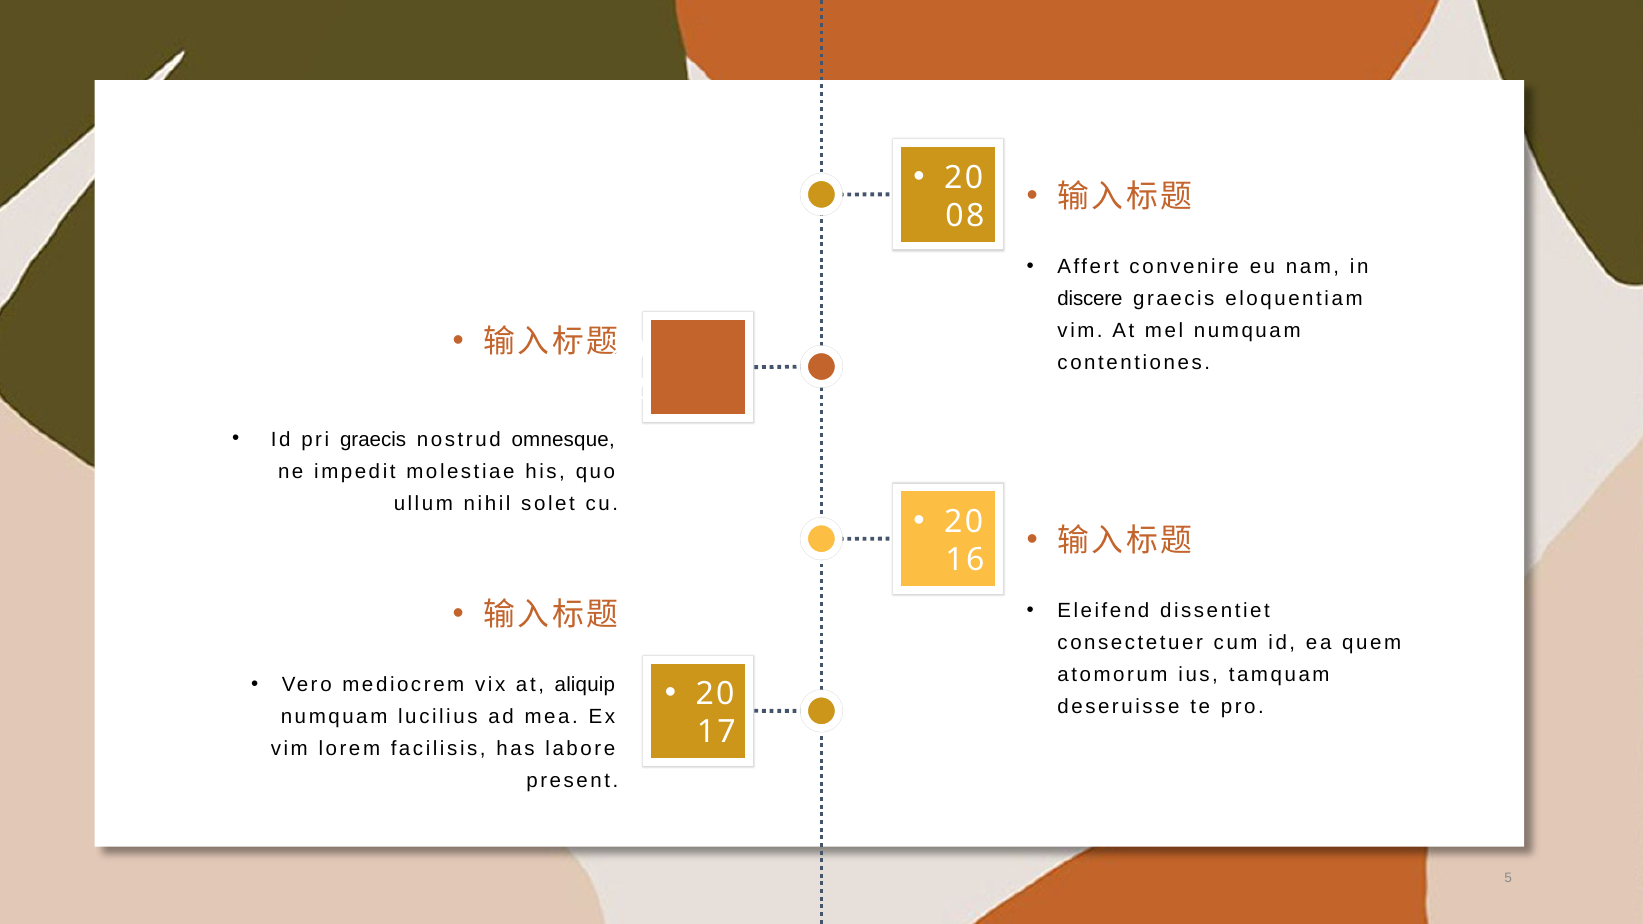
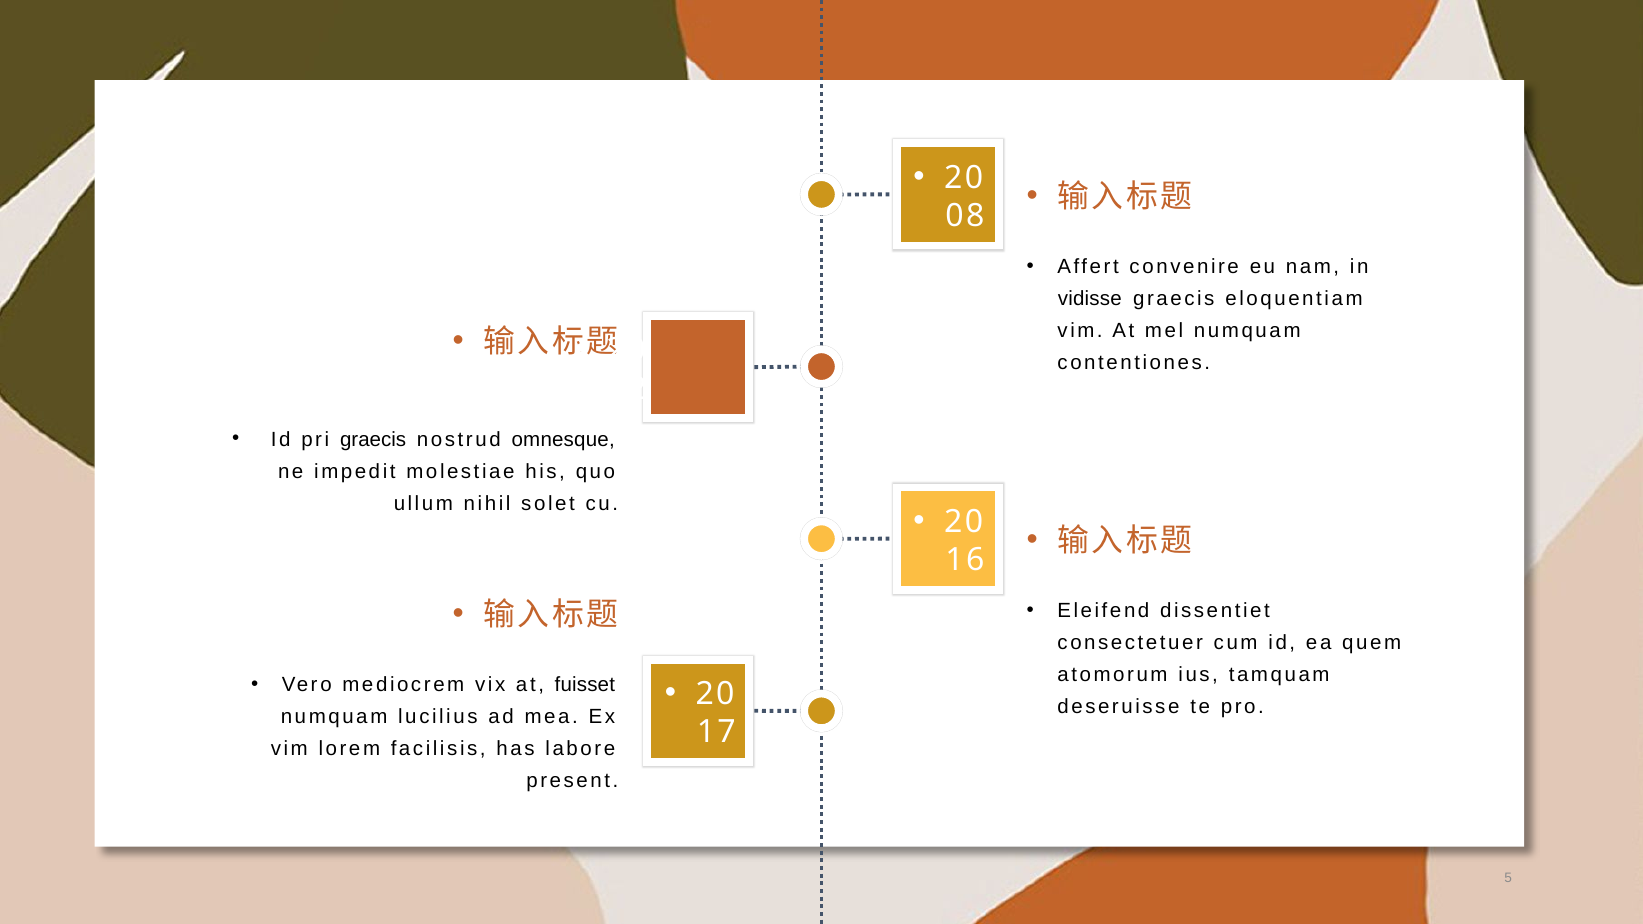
discere: discere -> vidisse
aliquip: aliquip -> fuisset
